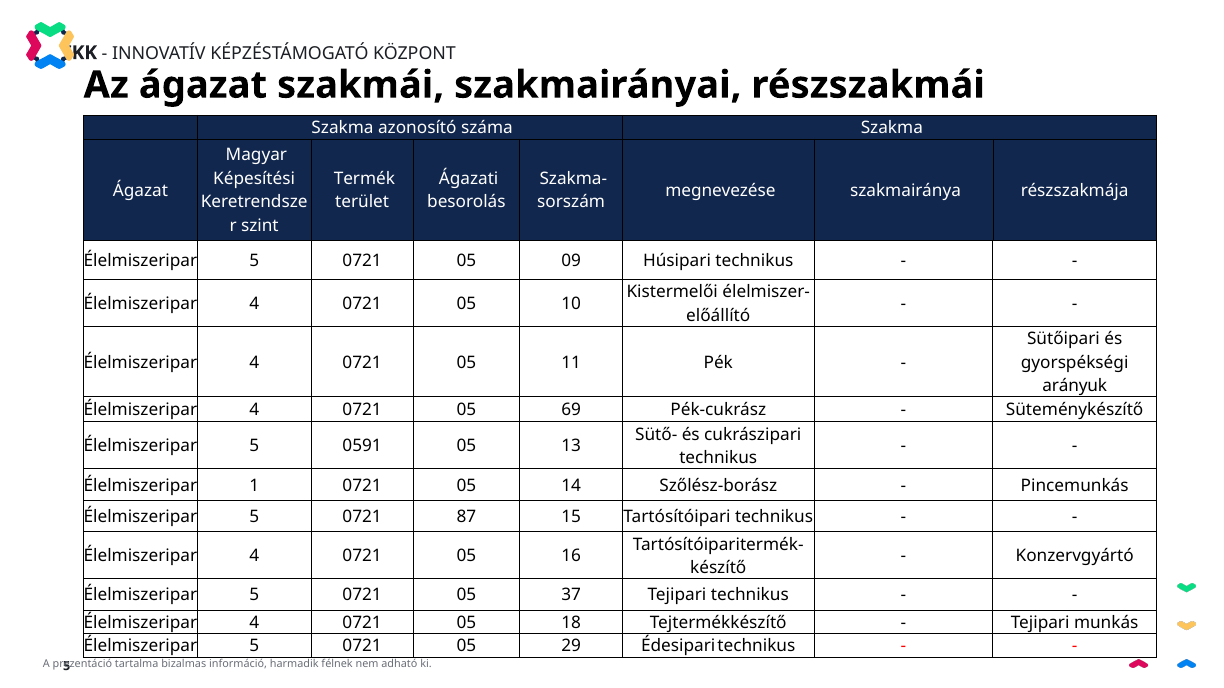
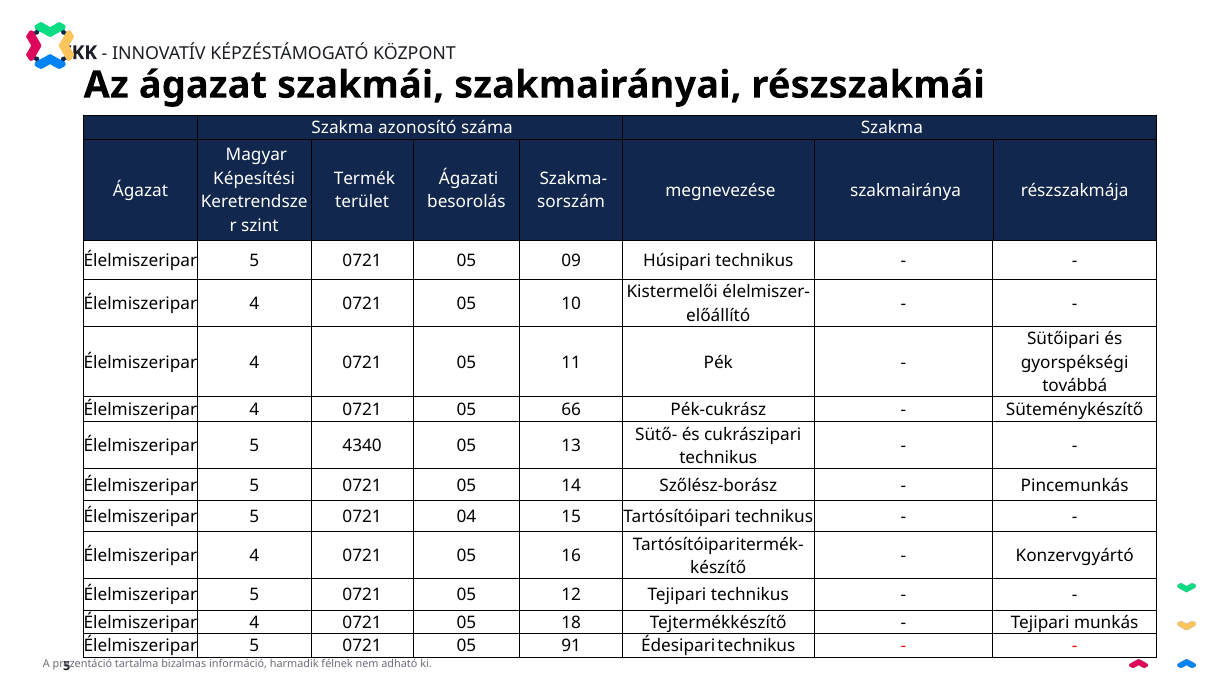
arányuk: arányuk -> továbbá
69: 69 -> 66
0591: 0591 -> 4340
1 at (254, 486): 1 -> 5
87: 87 -> 04
37: 37 -> 12
29: 29 -> 91
